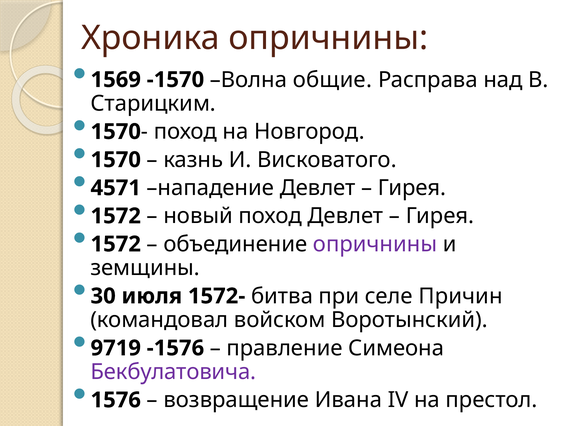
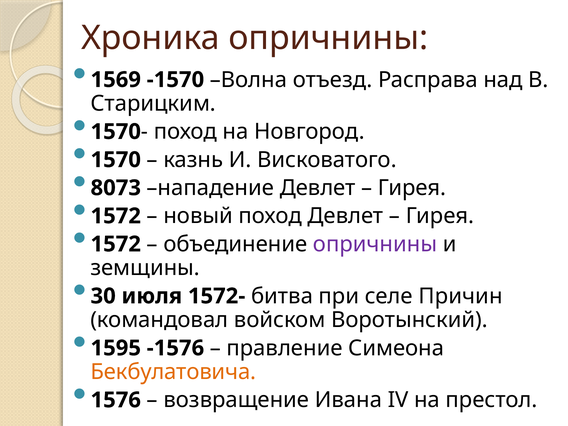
общие: общие -> отъезд
4571: 4571 -> 8073
9719: 9719 -> 1595
Бекбулатовича colour: purple -> orange
